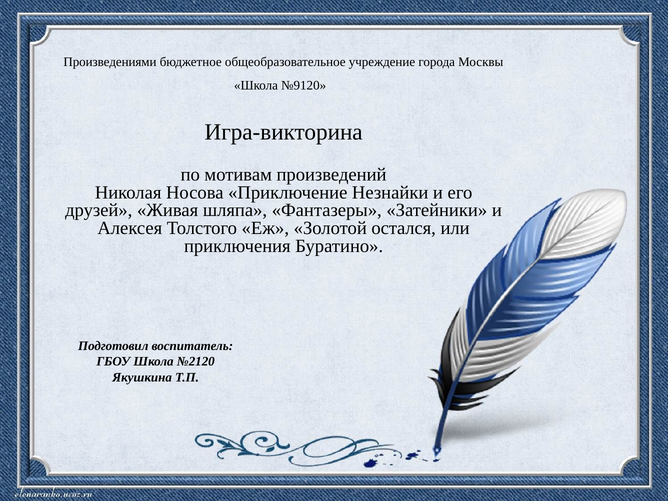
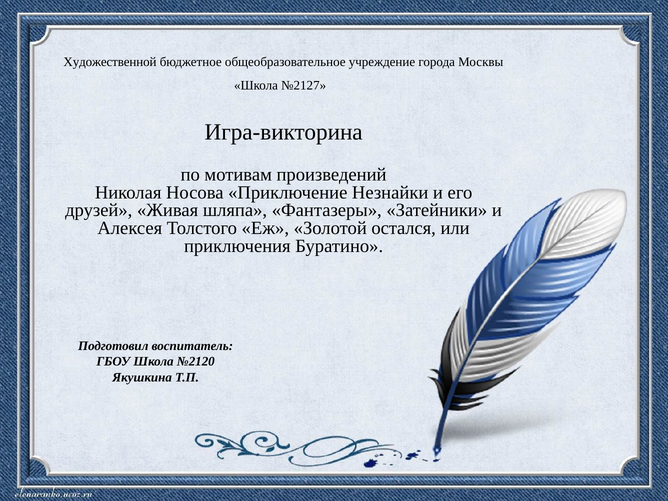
Произведениями: Произведениями -> Художественной
№9120: №9120 -> №2127
